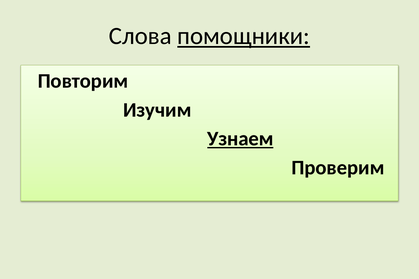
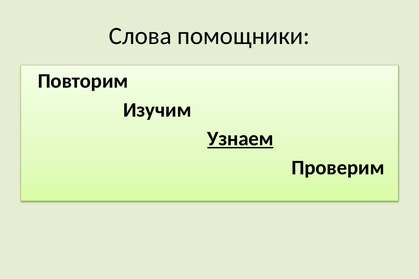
помощники underline: present -> none
